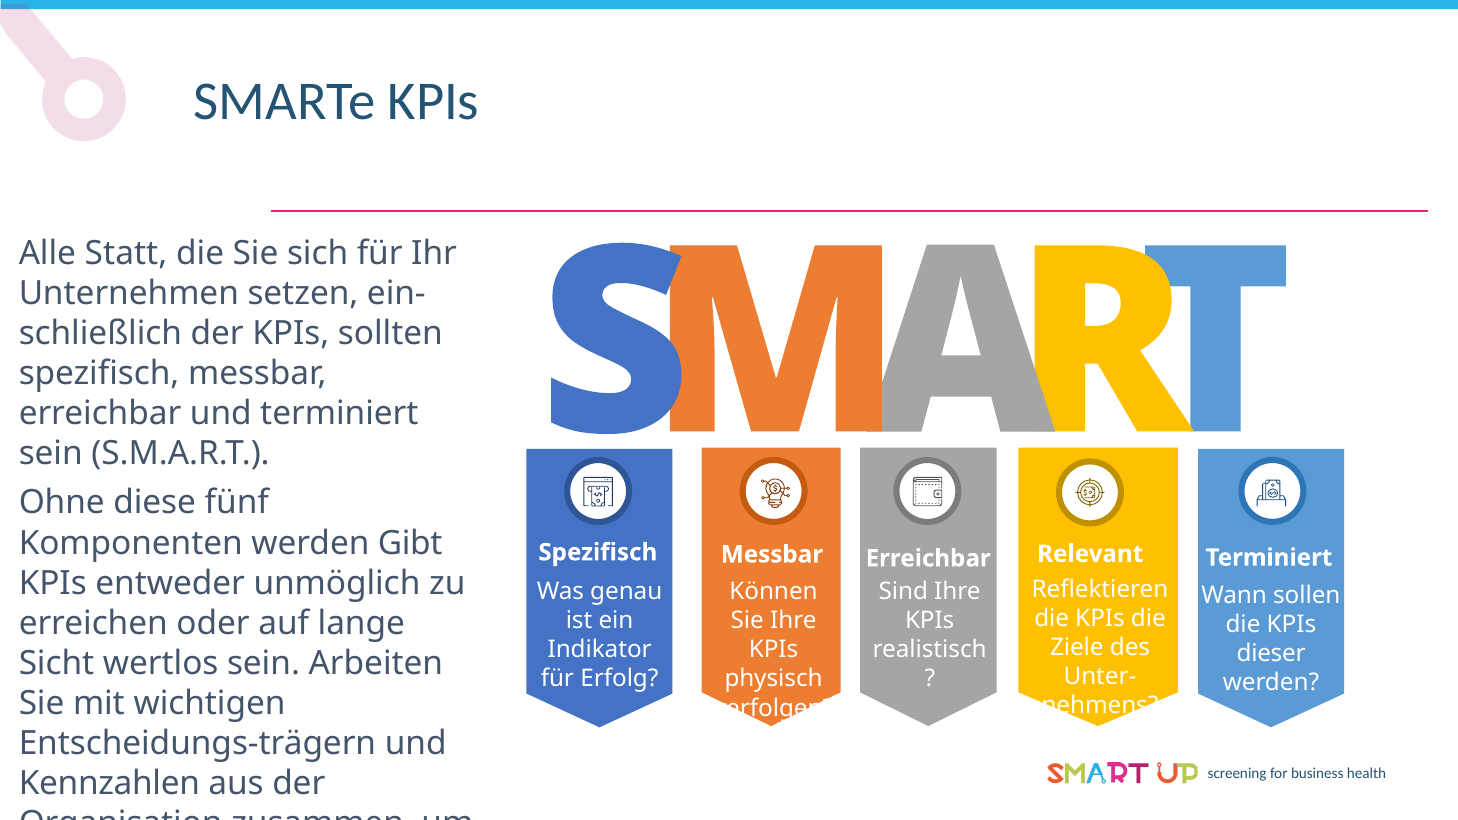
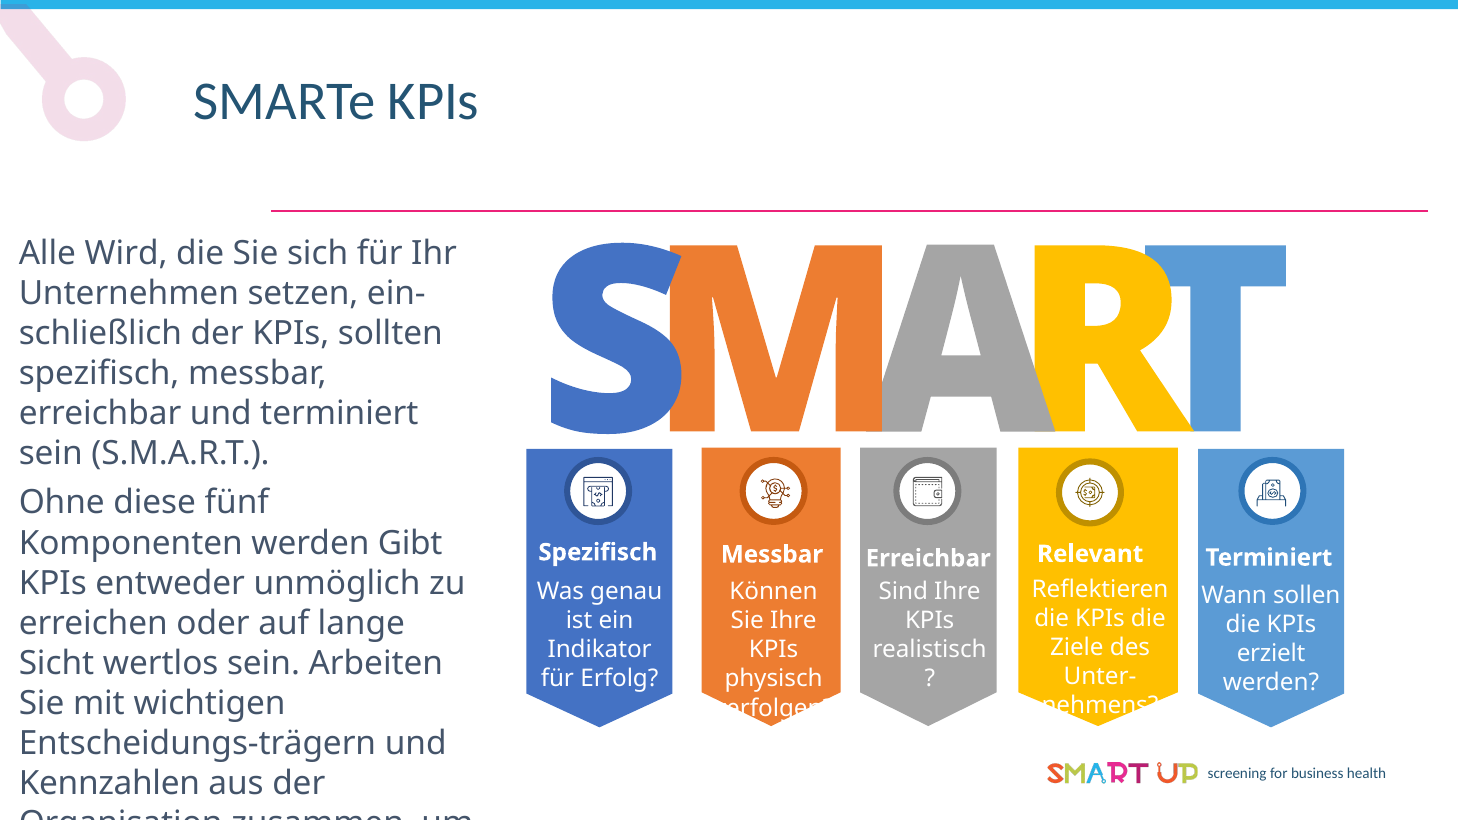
Statt: Statt -> Wird
dieser: dieser -> erzielt
